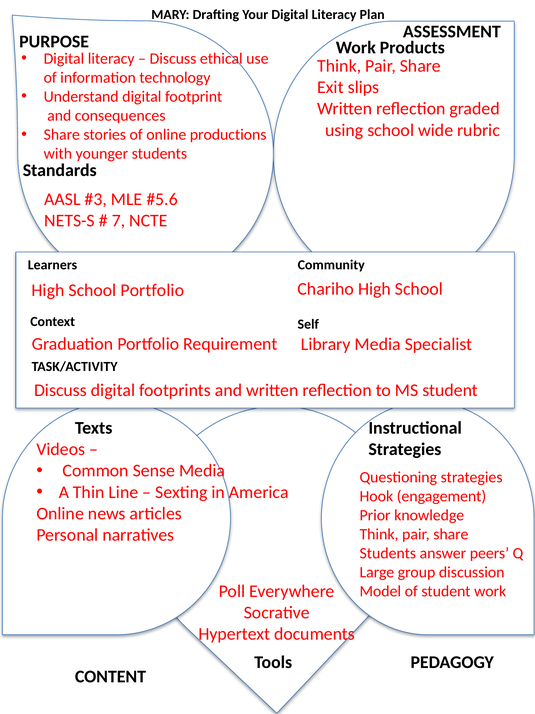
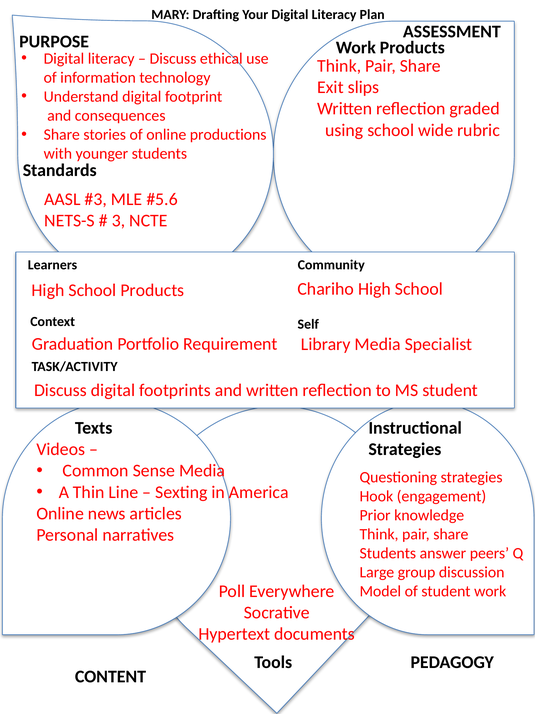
7: 7 -> 3
School Portfolio: Portfolio -> Products
